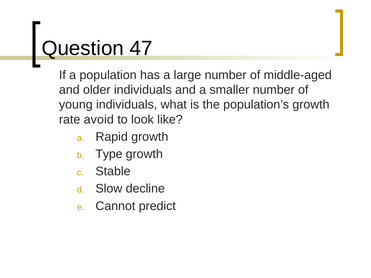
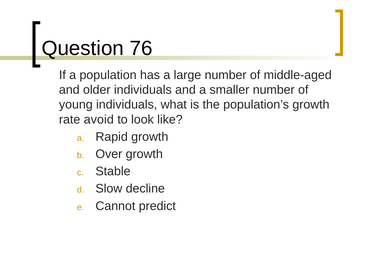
47: 47 -> 76
Type: Type -> Over
